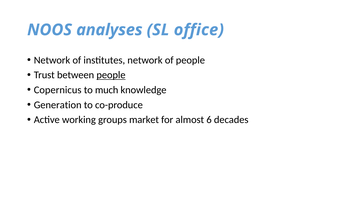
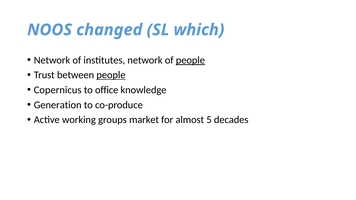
analyses: analyses -> changed
office: office -> which
people at (190, 60) underline: none -> present
much: much -> office
6: 6 -> 5
